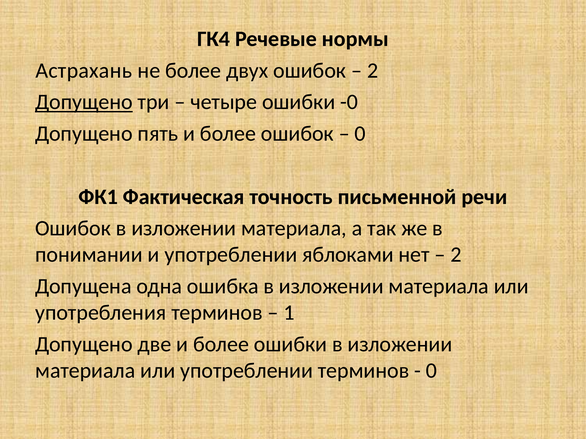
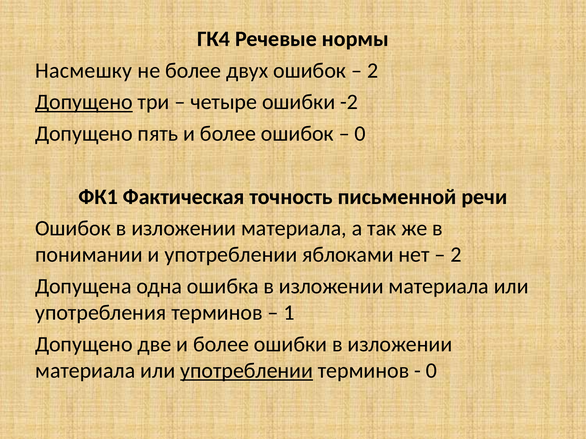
Астрахань: Астрахань -> Насмешку
-0: -0 -> -2
употреблении at (247, 371) underline: none -> present
